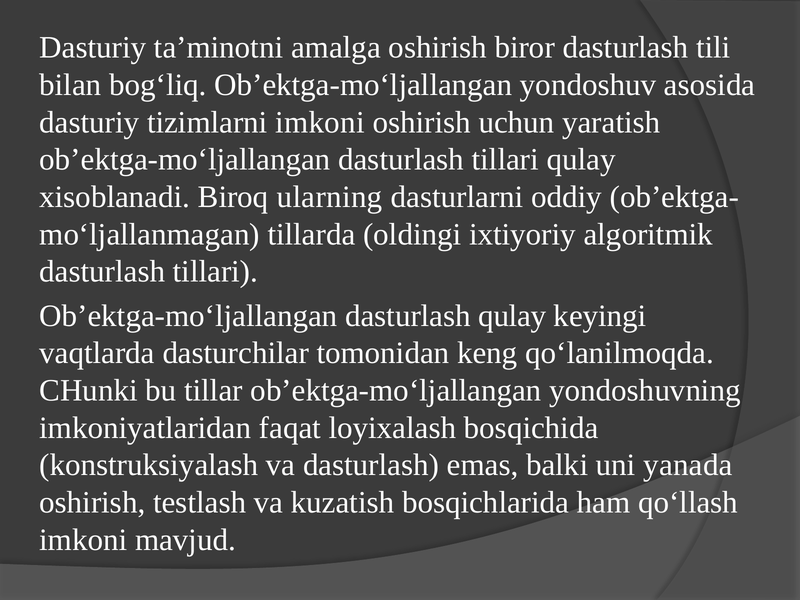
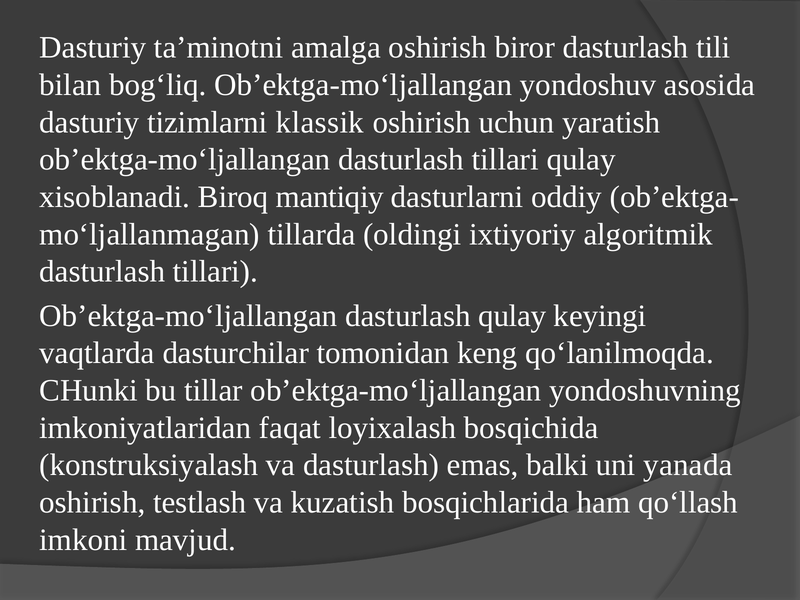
tizimlarni imkoni: imkoni -> klassik
ularning: ularning -> mantiqiy
